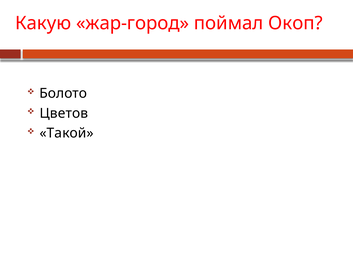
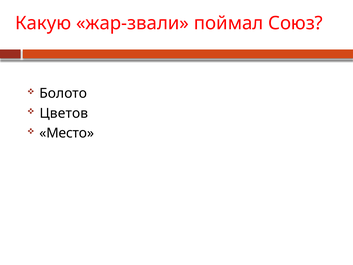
жар-город: жар-город -> жар-звали
Окоп: Окоп -> Союз
Такой: Такой -> Место
